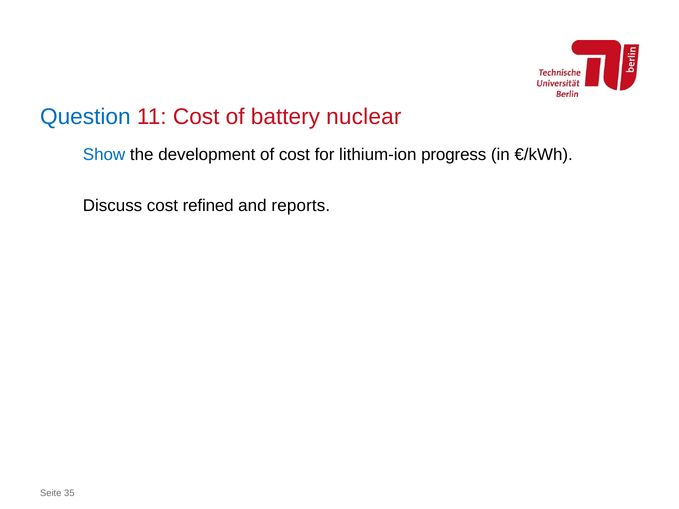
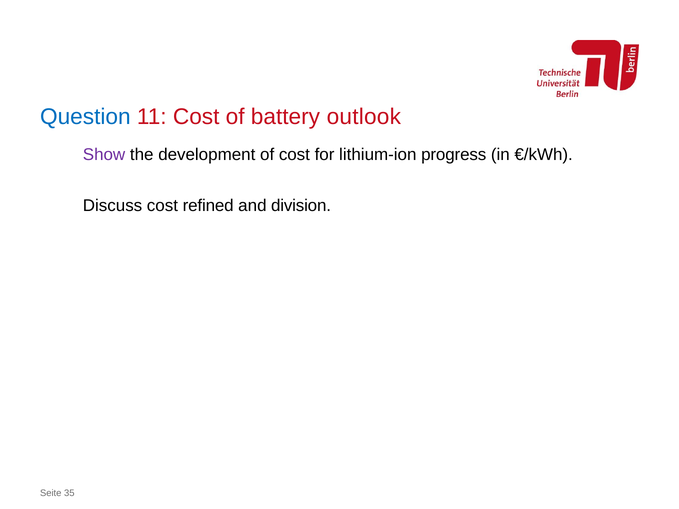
nuclear: nuclear -> outlook
Show colour: blue -> purple
reports: reports -> division
